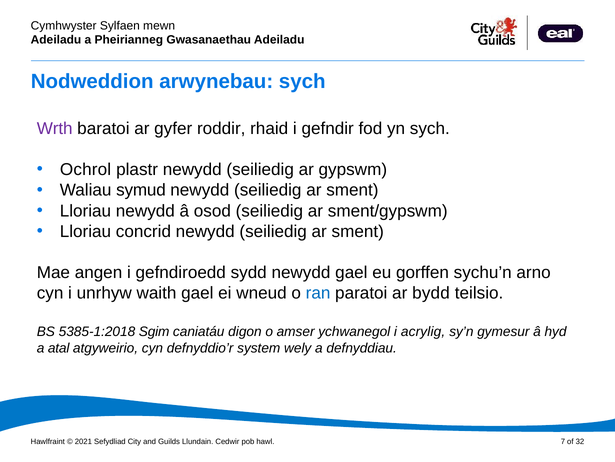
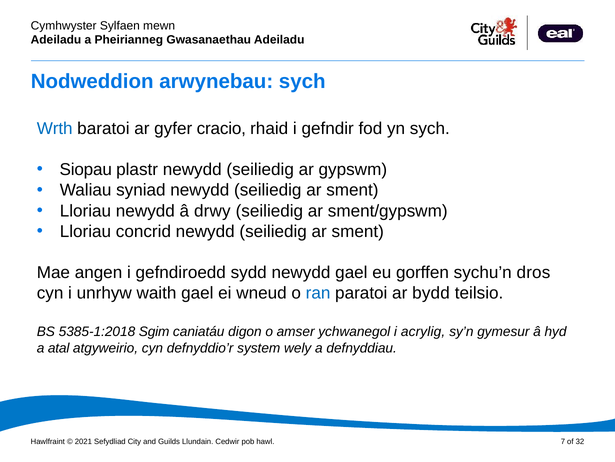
Wrth colour: purple -> blue
roddir: roddir -> cracio
Ochrol: Ochrol -> Siopau
symud: symud -> syniad
osod: osod -> drwy
arno: arno -> dros
